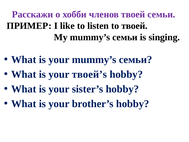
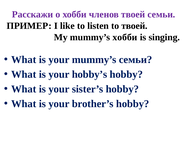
My mummy’s семьи: семьи -> хобби
твоей’s: твоей’s -> hobby’s
